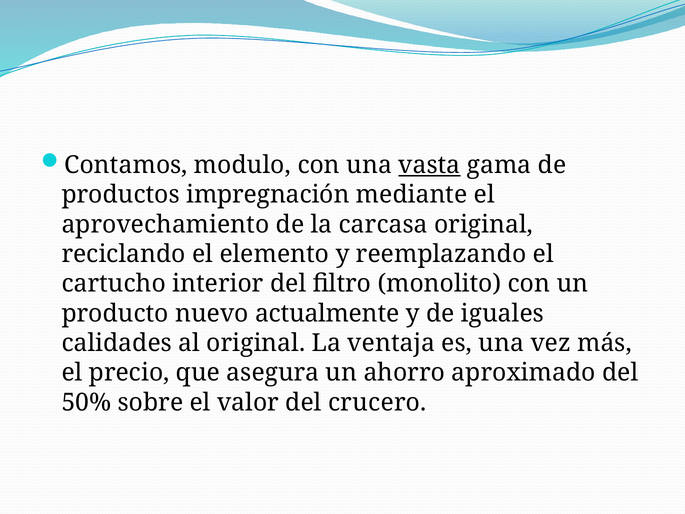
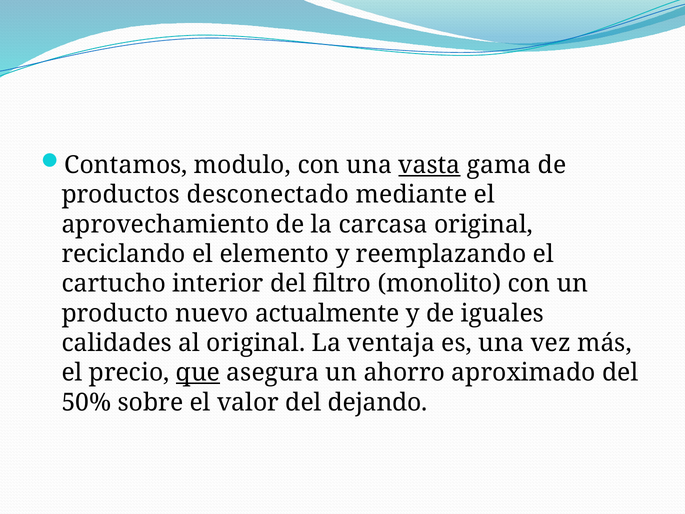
impregnación: impregnación -> desconectado
que underline: none -> present
crucero: crucero -> dejando
